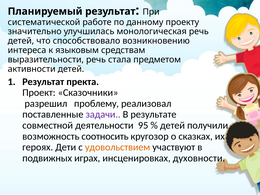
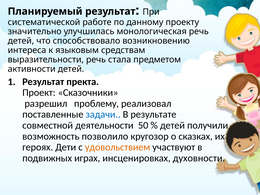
задачи colour: purple -> blue
95: 95 -> 50
соотносить: соотносить -> позволило
